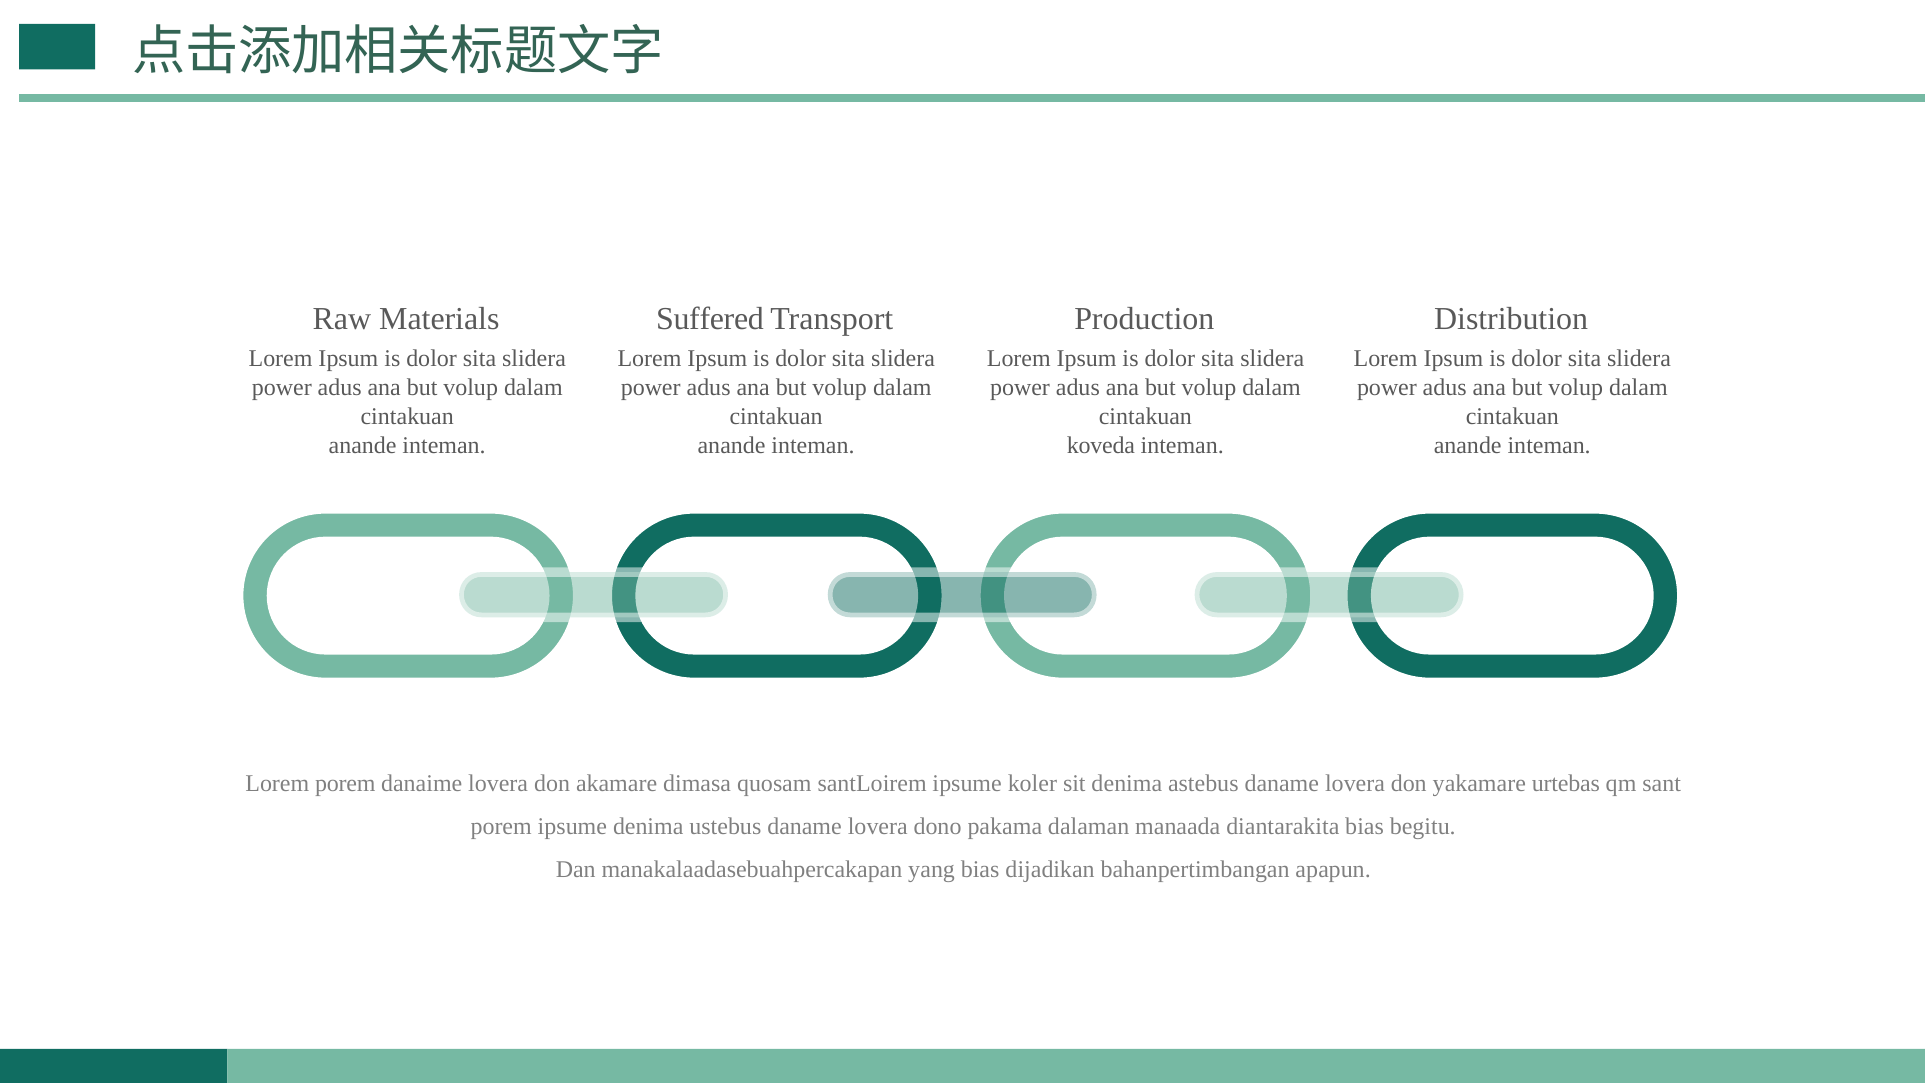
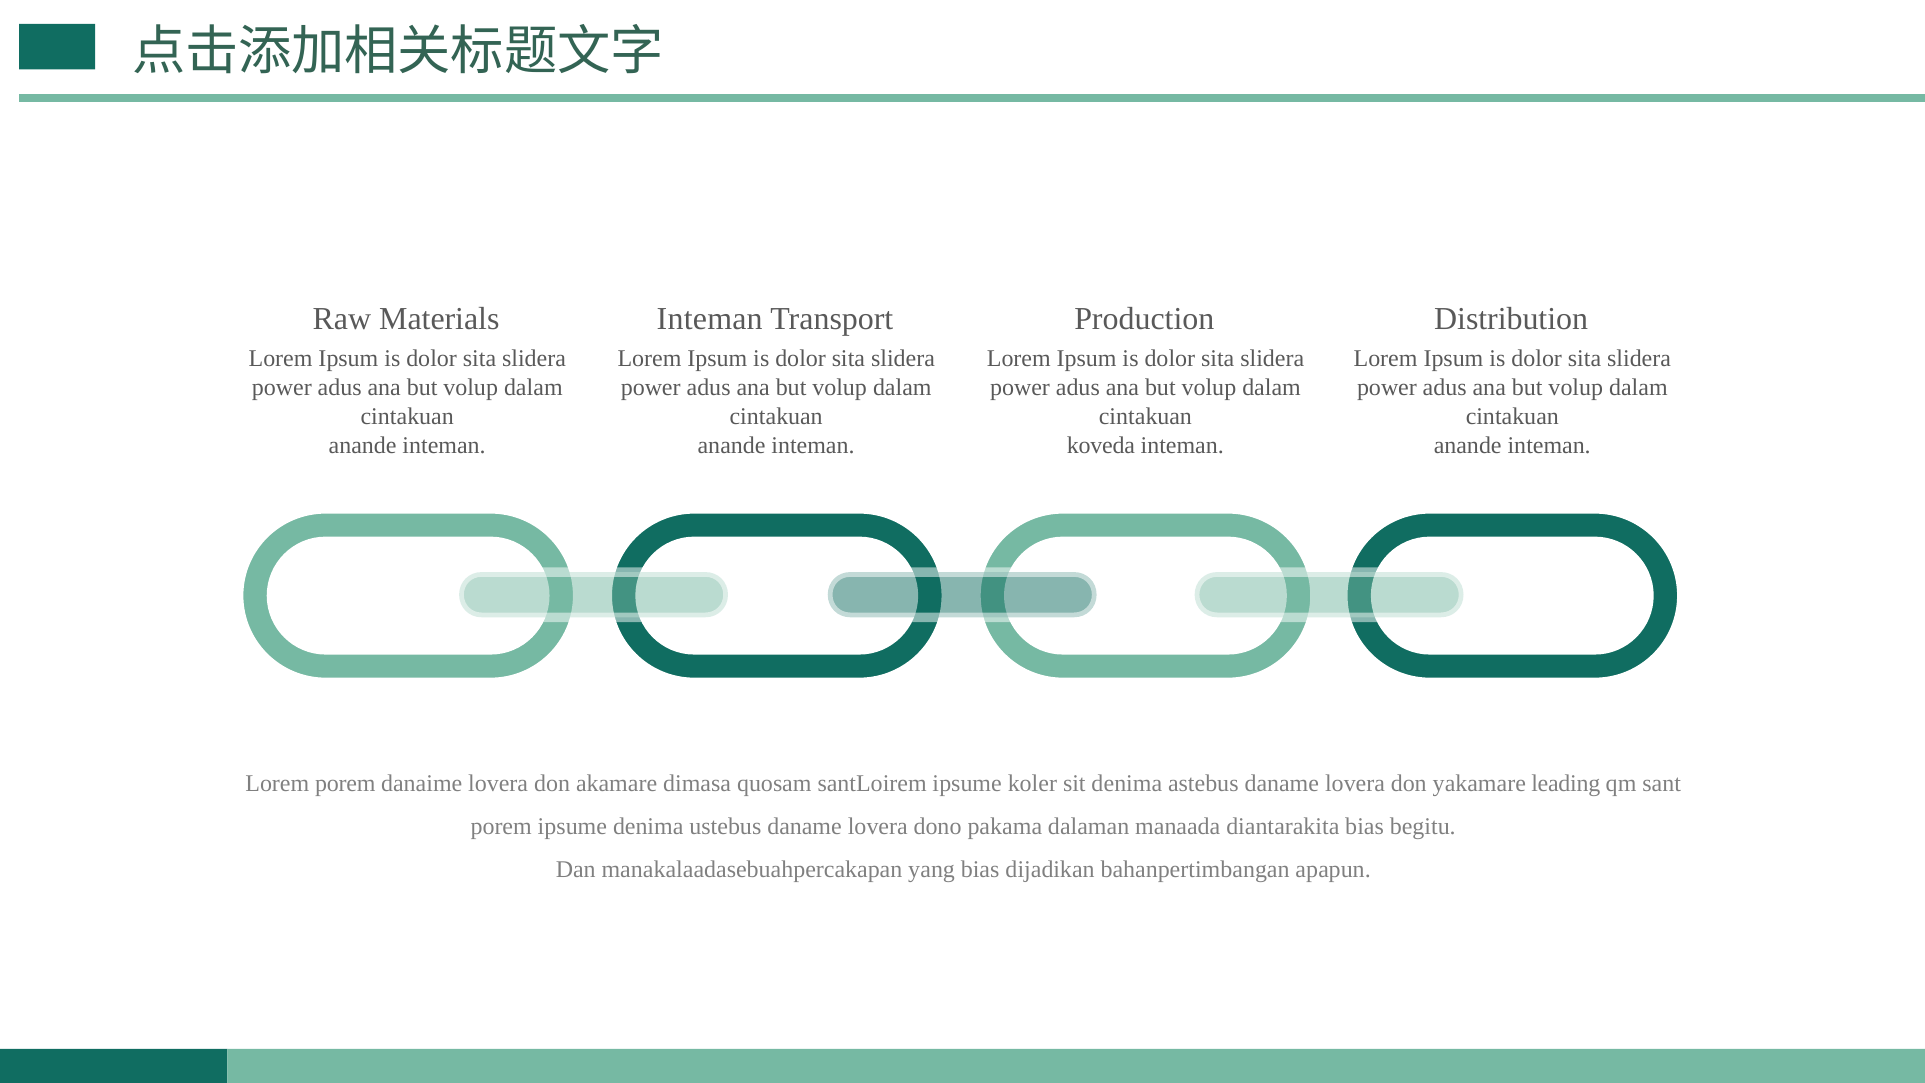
Suffered at (710, 319): Suffered -> Inteman
urtebas: urtebas -> leading
